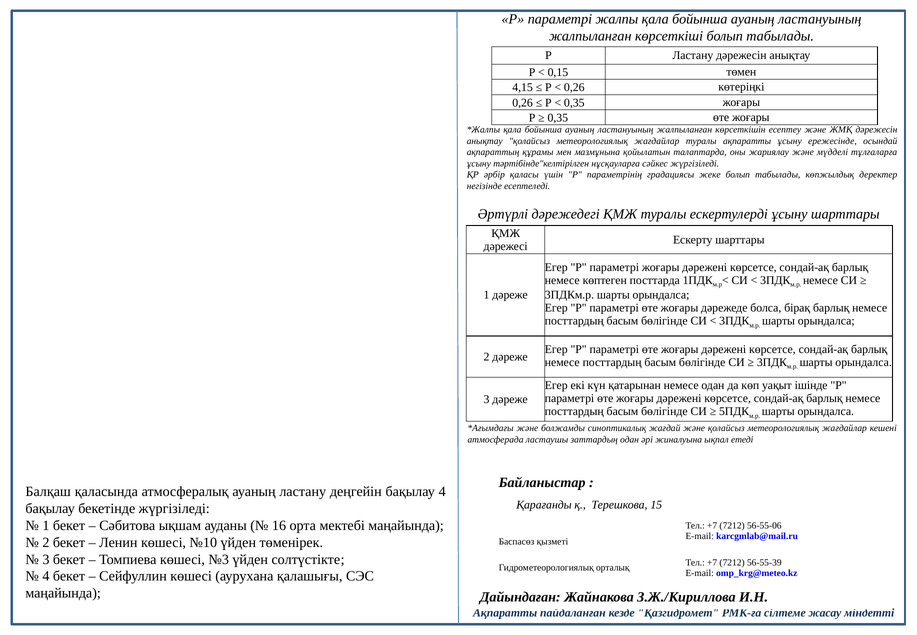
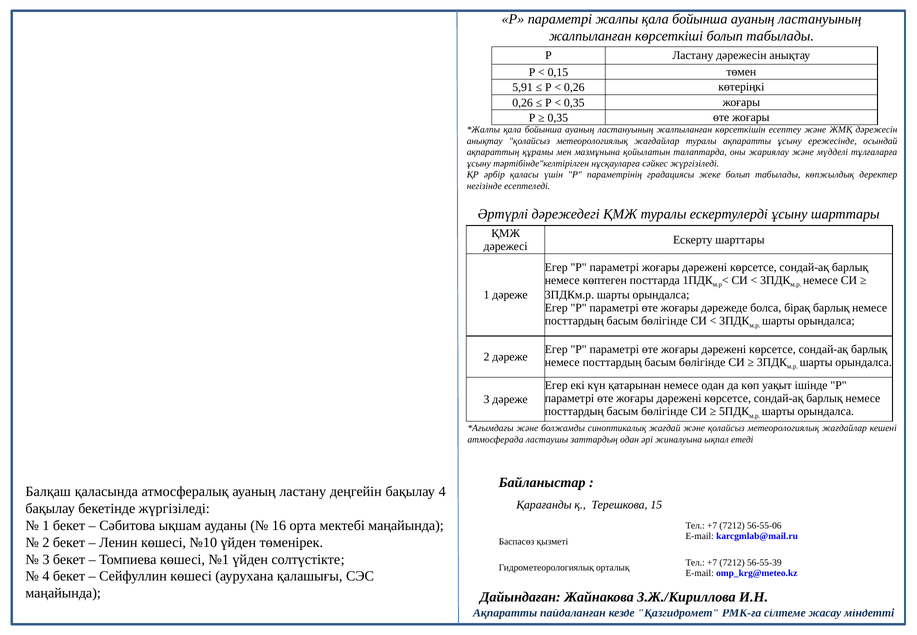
4,15: 4,15 -> 5,91
№3: №3 -> №1
